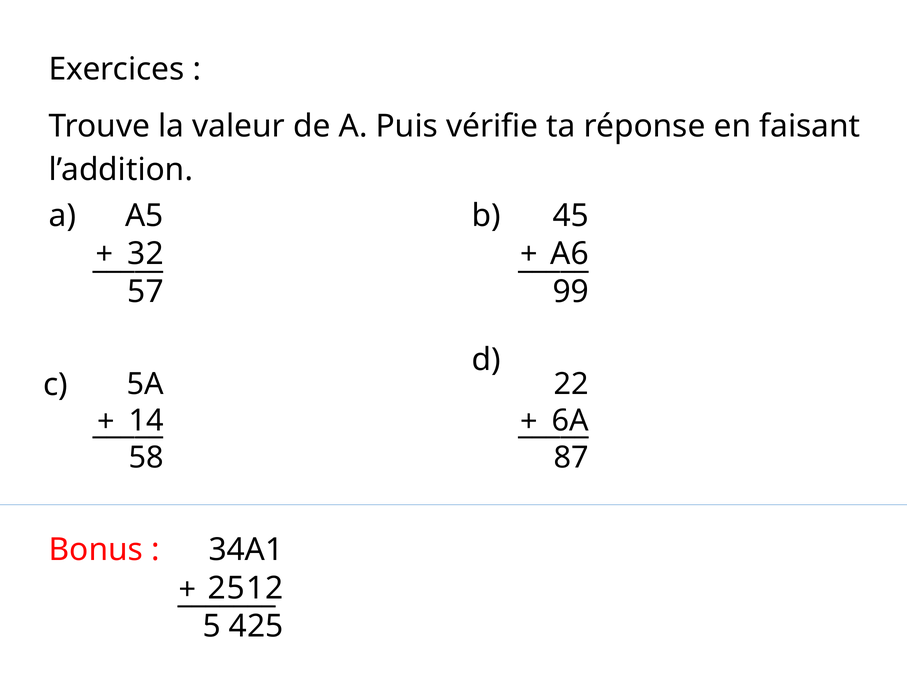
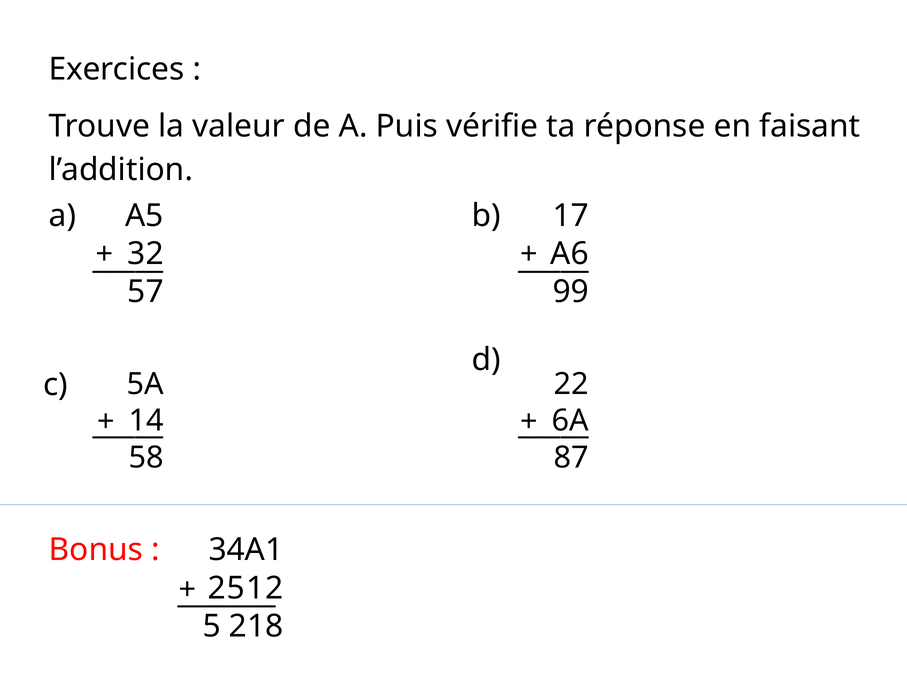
45: 45 -> 17
425: 425 -> 218
